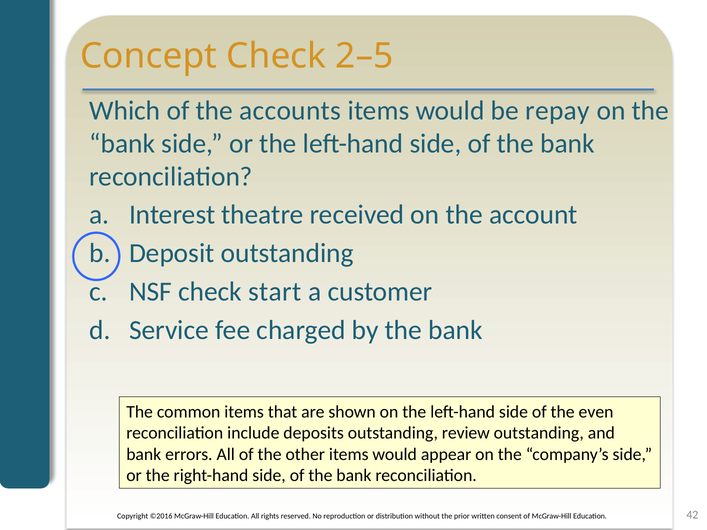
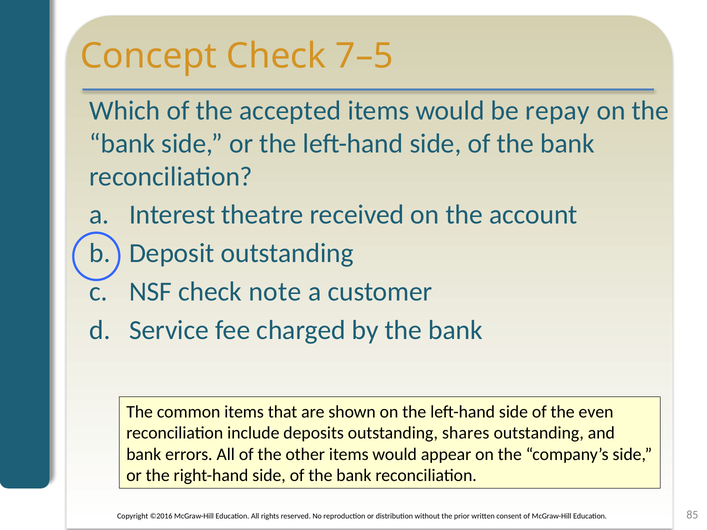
2–5: 2–5 -> 7–5
accounts: accounts -> accepted
start: start -> note
review: review -> shares
42: 42 -> 85
